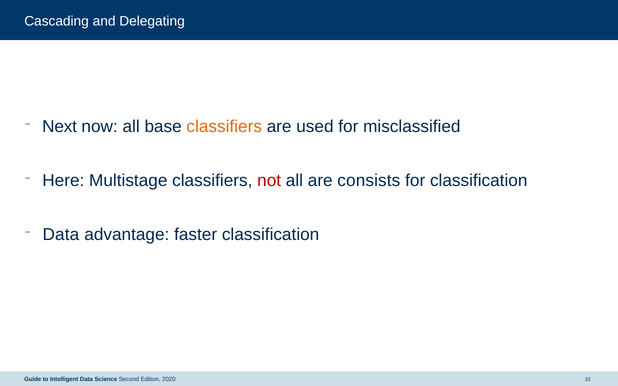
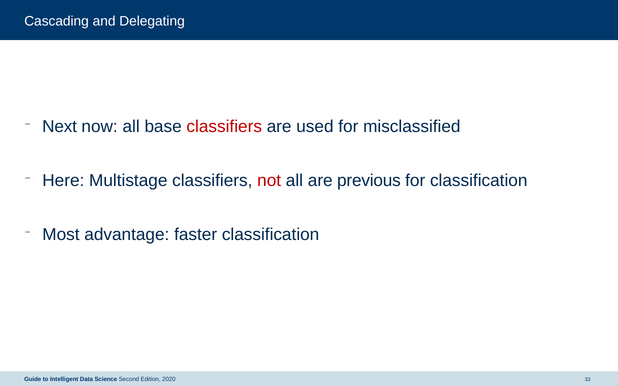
classifiers at (224, 126) colour: orange -> red
consists: consists -> previous
Data at (61, 235): Data -> Most
